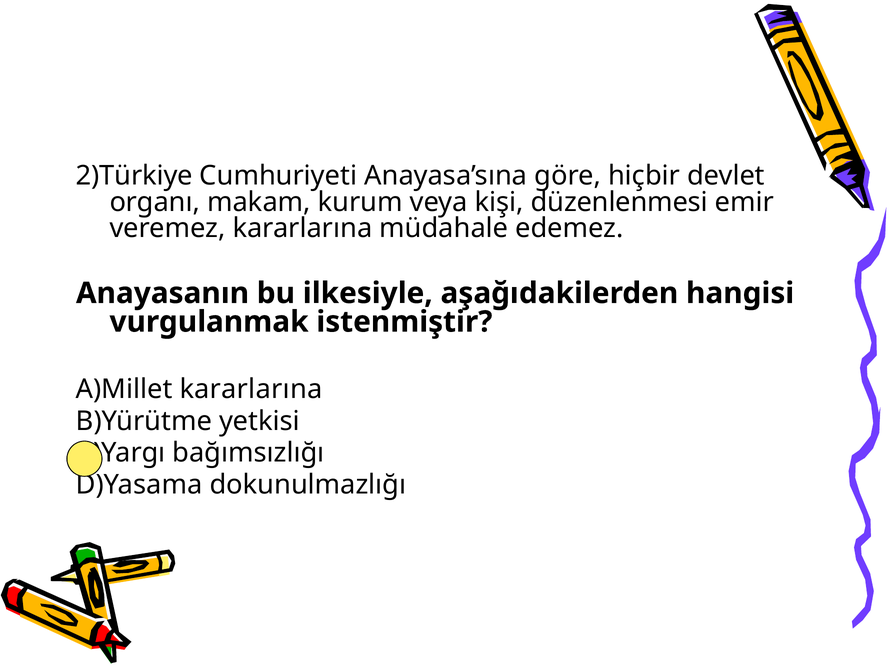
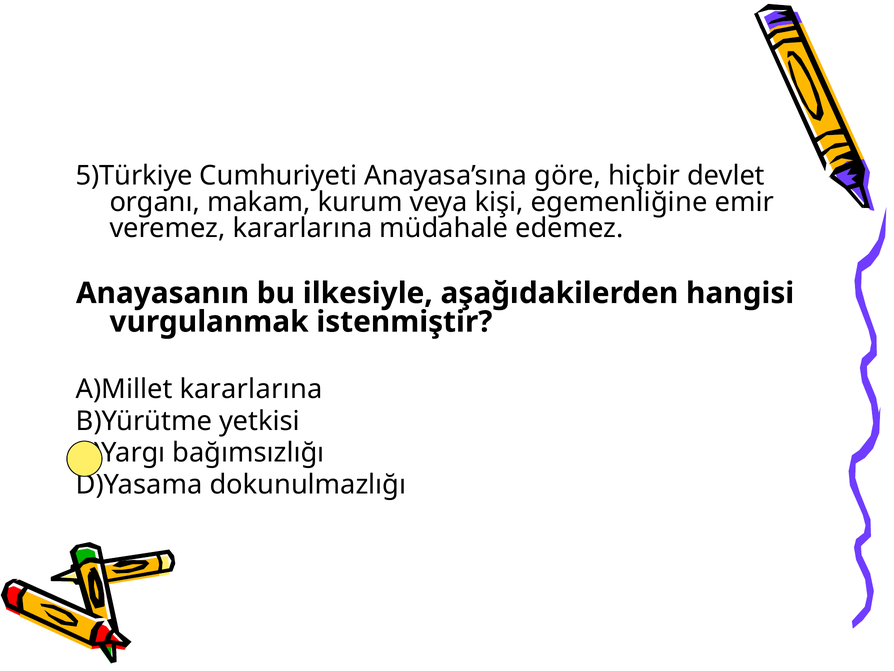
2)Türkiye: 2)Türkiye -> 5)Türkiye
düzenlenmesi: düzenlenmesi -> egemenliğine
